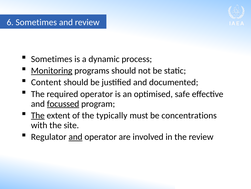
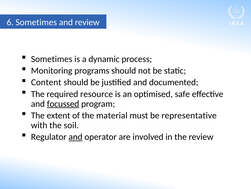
Monitoring underline: present -> none
required operator: operator -> resource
The at (38, 115) underline: present -> none
typically: typically -> material
concentrations: concentrations -> representative
site: site -> soil
